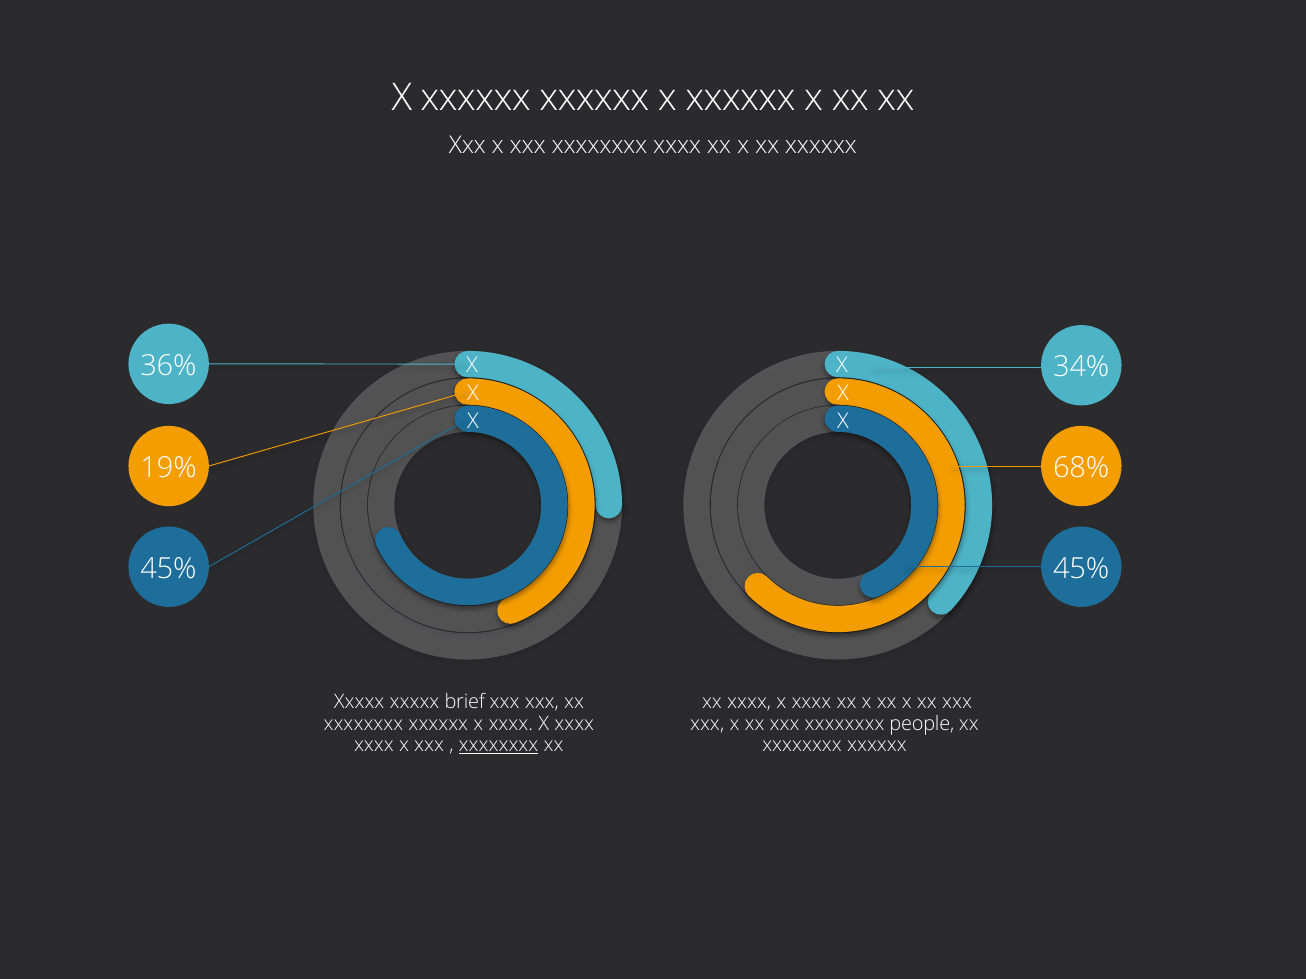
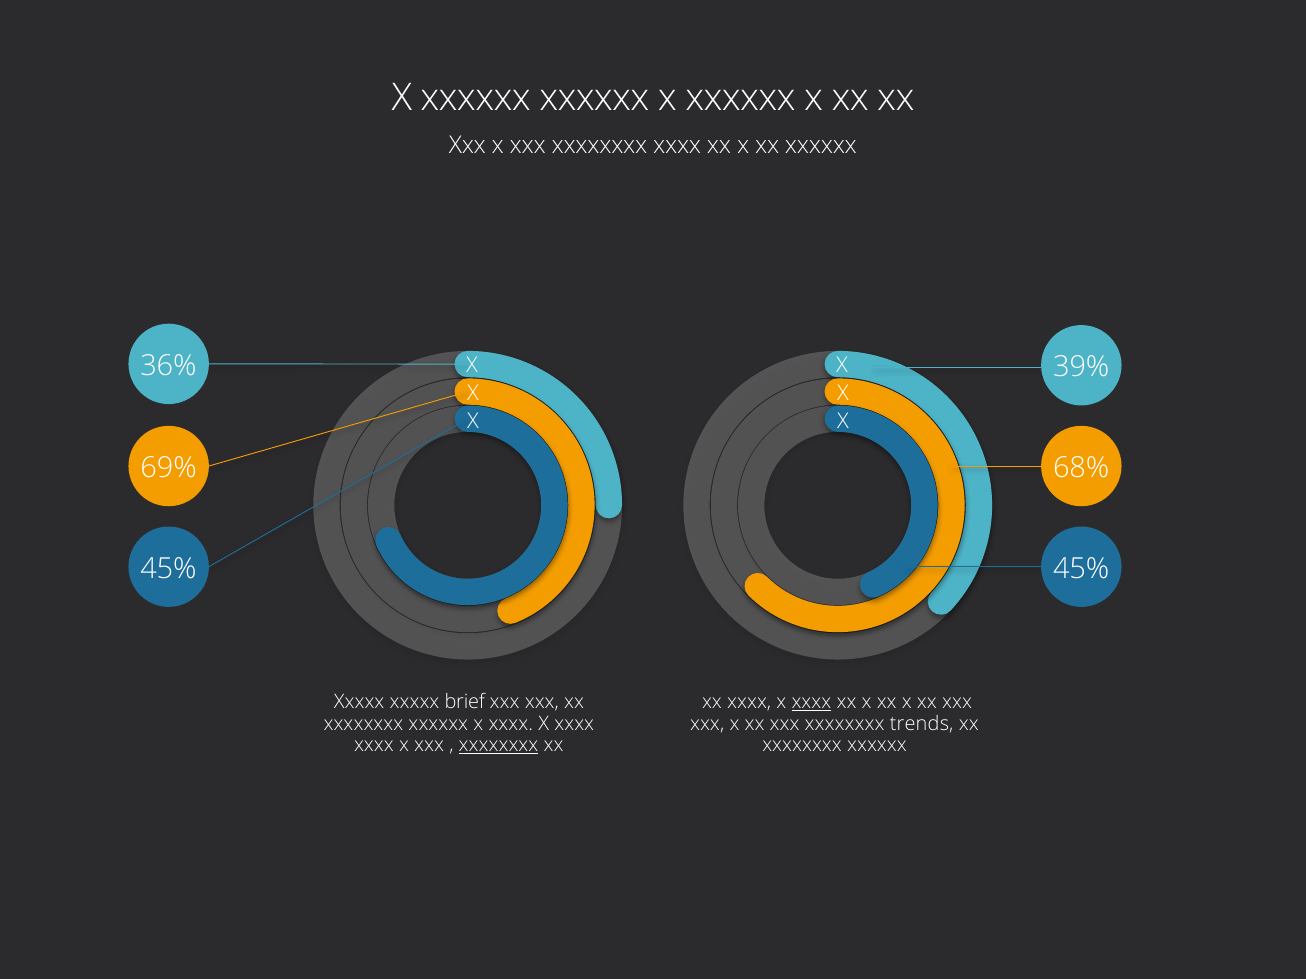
34%: 34% -> 39%
19%: 19% -> 69%
xxxx at (811, 703) underline: none -> present
people: people -> trends
